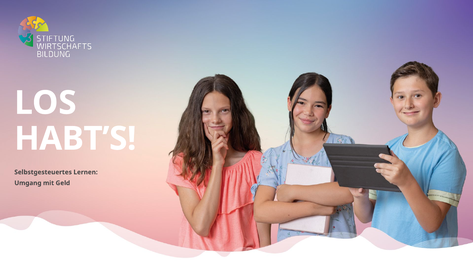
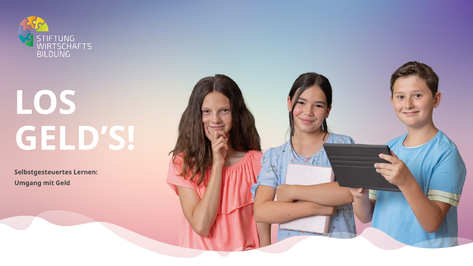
HABT’S: HABT’S -> GELD’S
